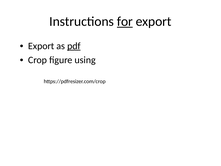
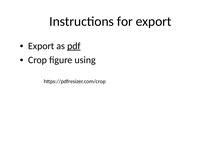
for underline: present -> none
